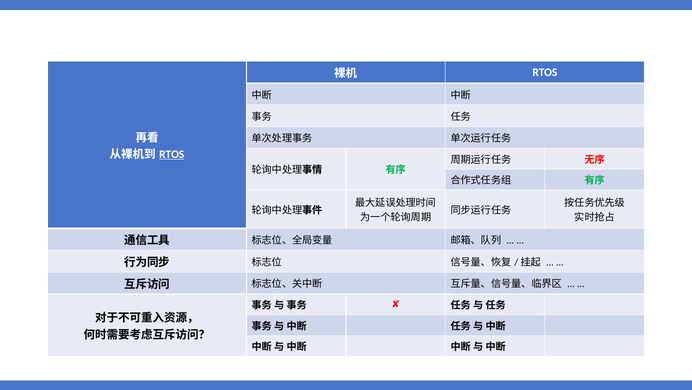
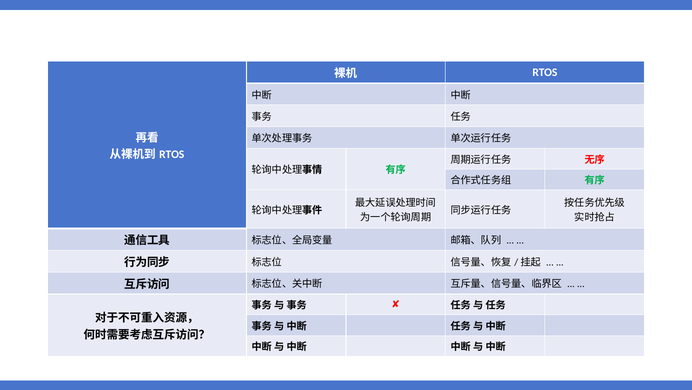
RTOS at (172, 154) underline: present -> none
